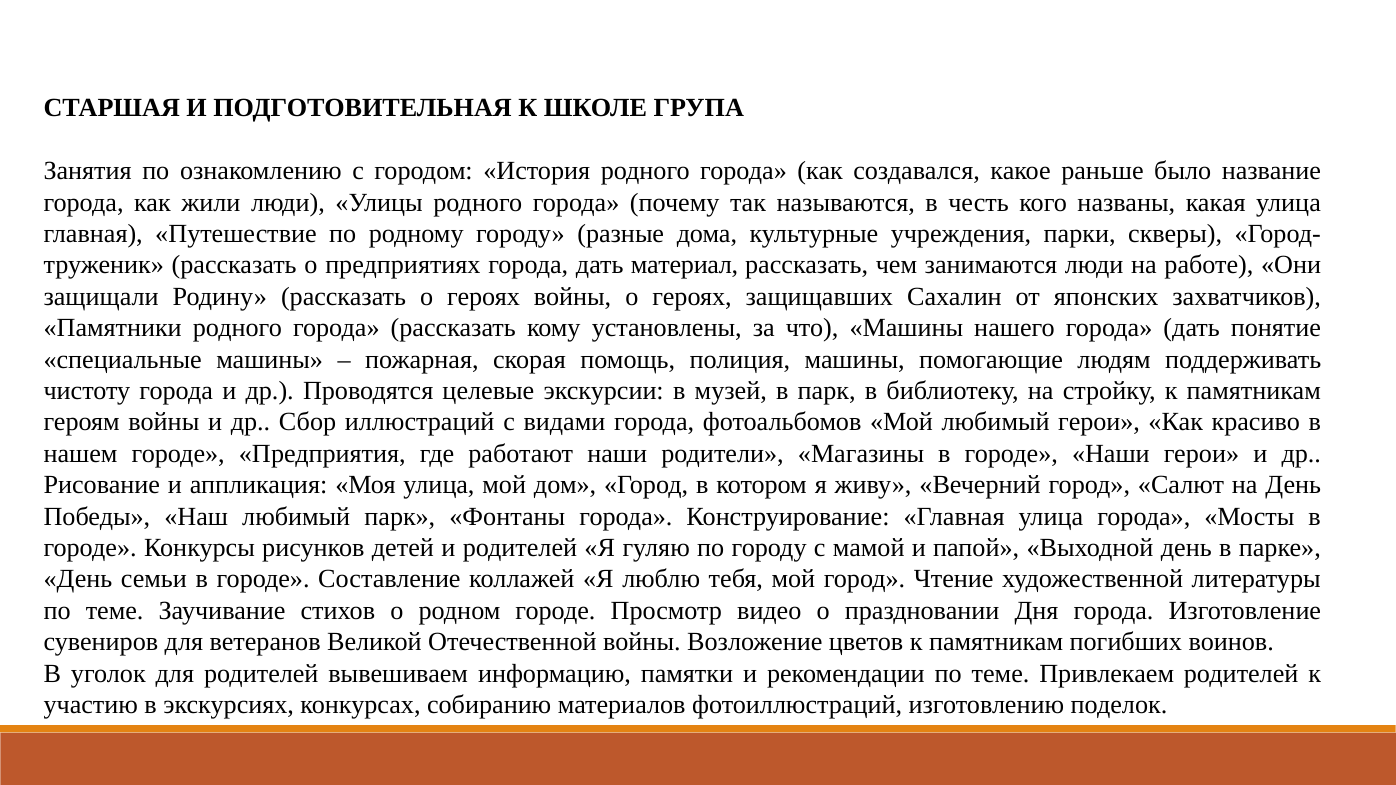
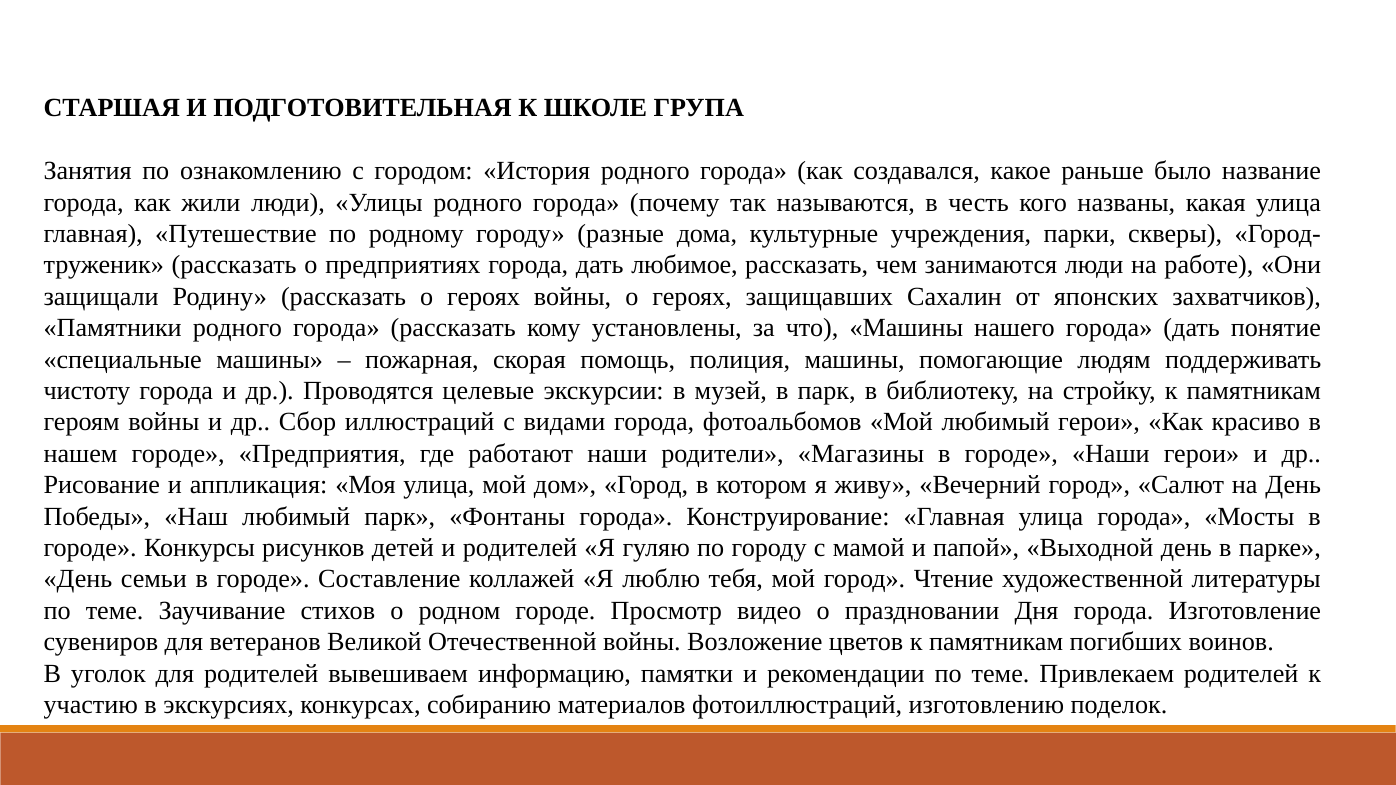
материал: материал -> любимое
